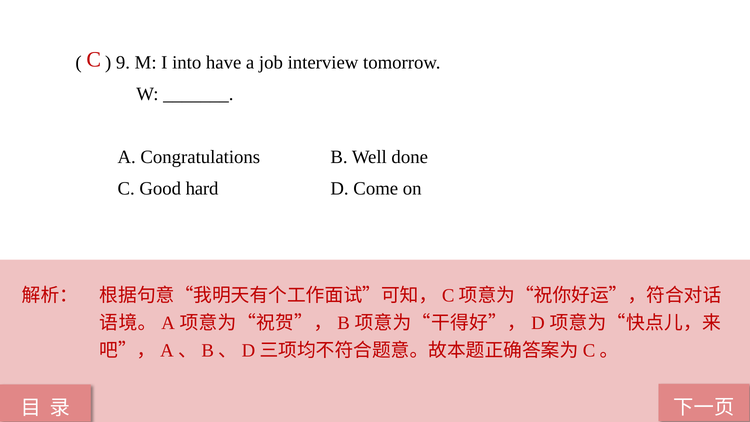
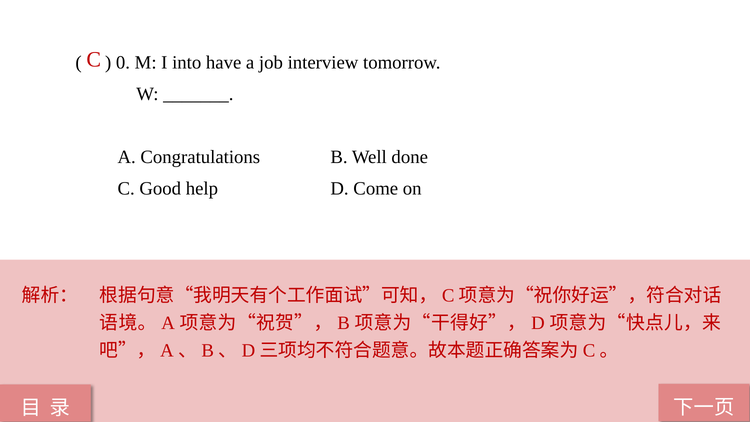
9: 9 -> 0
hard: hard -> help
